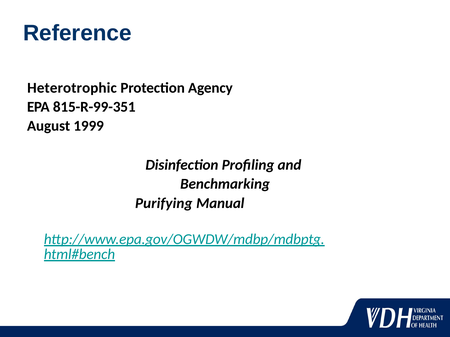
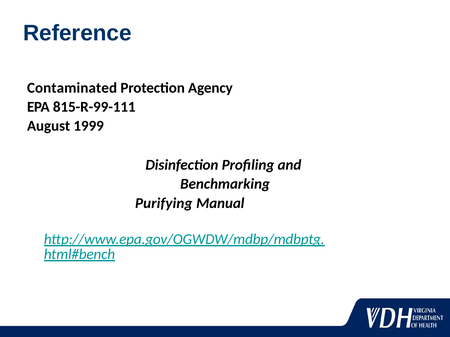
Heterotrophic: Heterotrophic -> Contaminated
815-R-99-351: 815-R-99-351 -> 815-R-99-111
